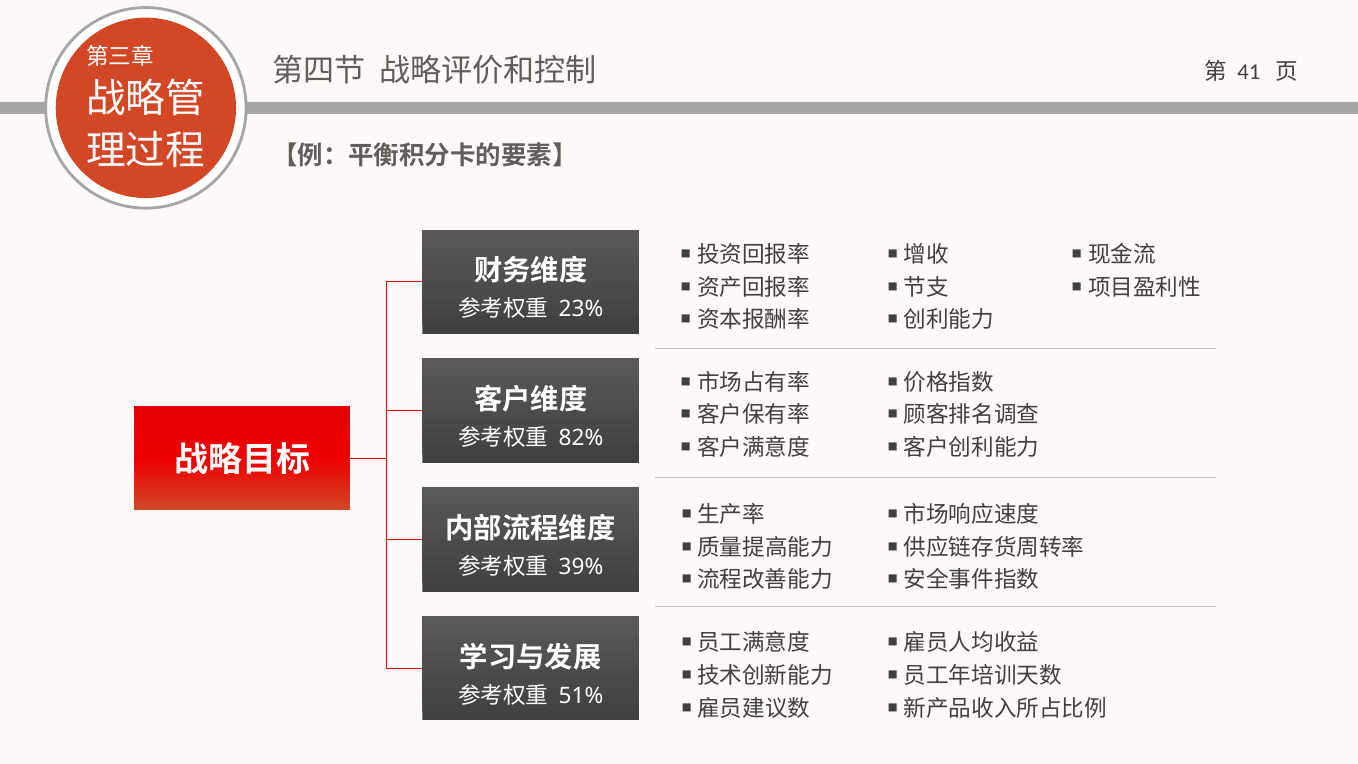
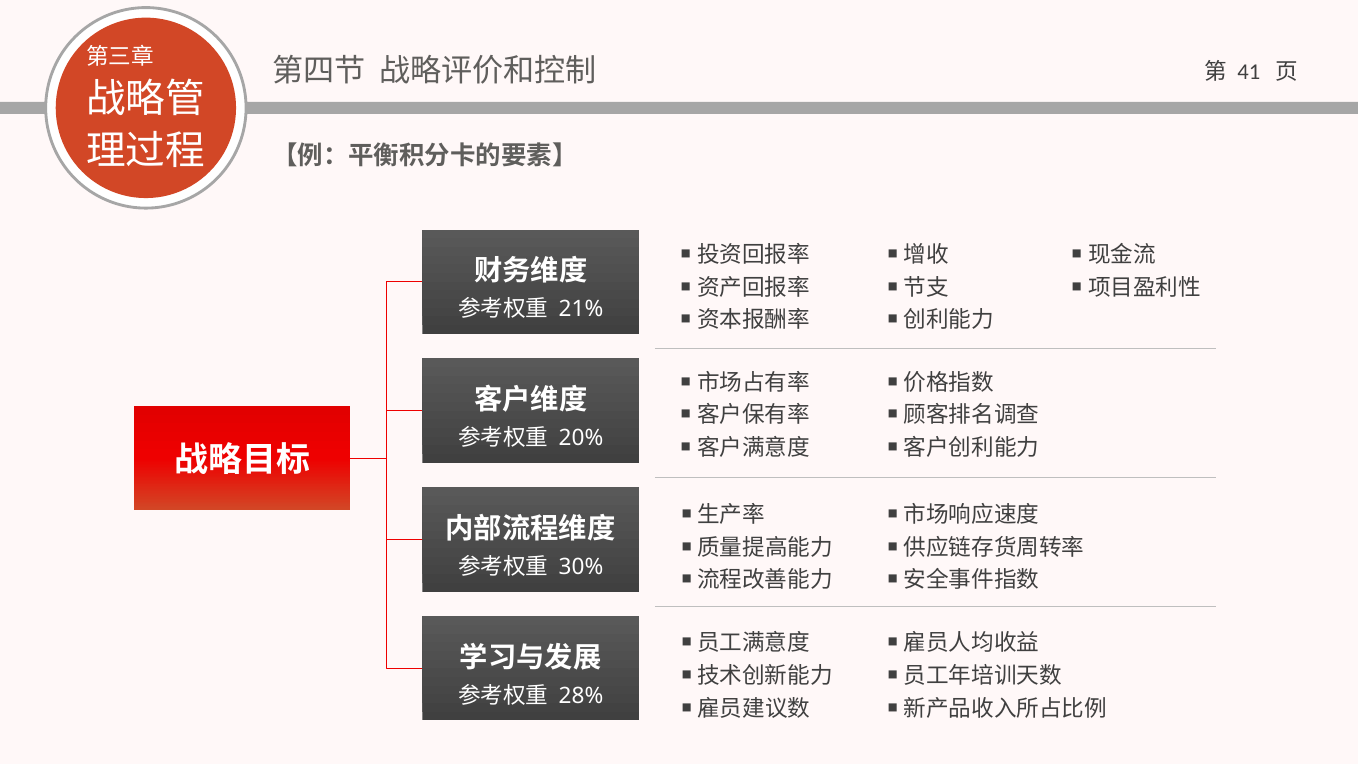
23%: 23% -> 21%
82%: 82% -> 20%
39%: 39% -> 30%
51%: 51% -> 28%
